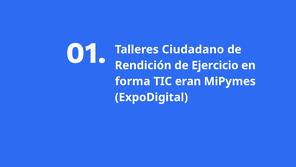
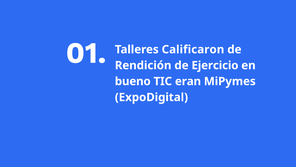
Ciudadano: Ciudadano -> Calificaron
forma: forma -> bueno
